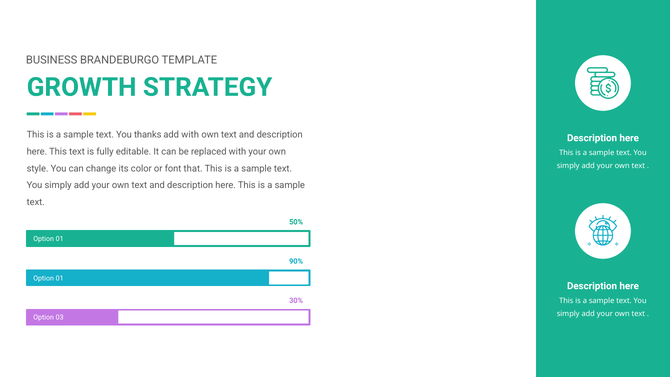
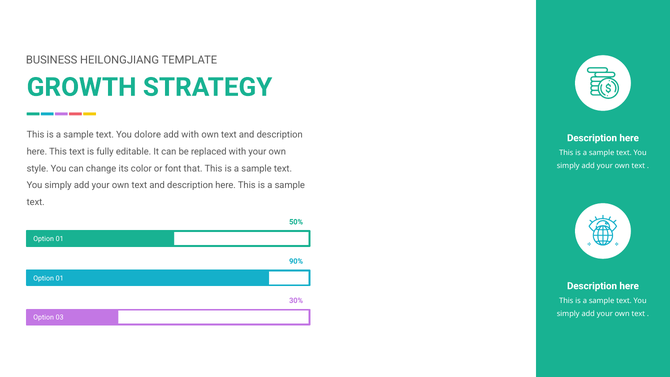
BRANDEBURGO: BRANDEBURGO -> HEILONGJIANG
thanks: thanks -> dolore
